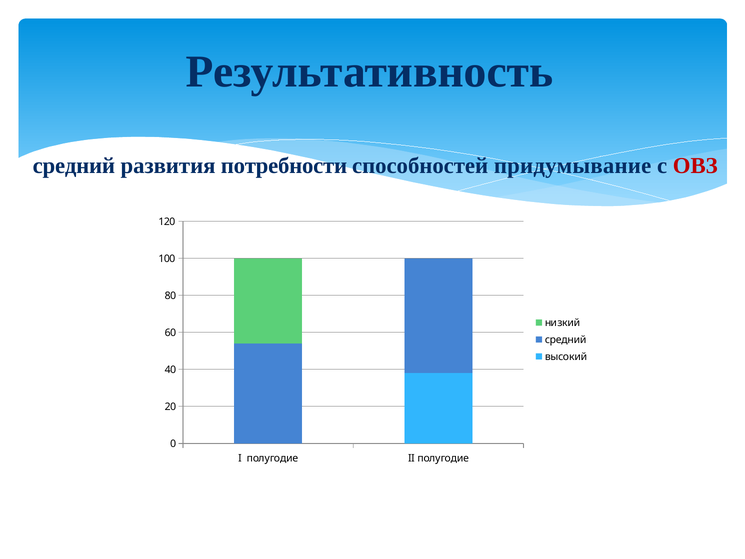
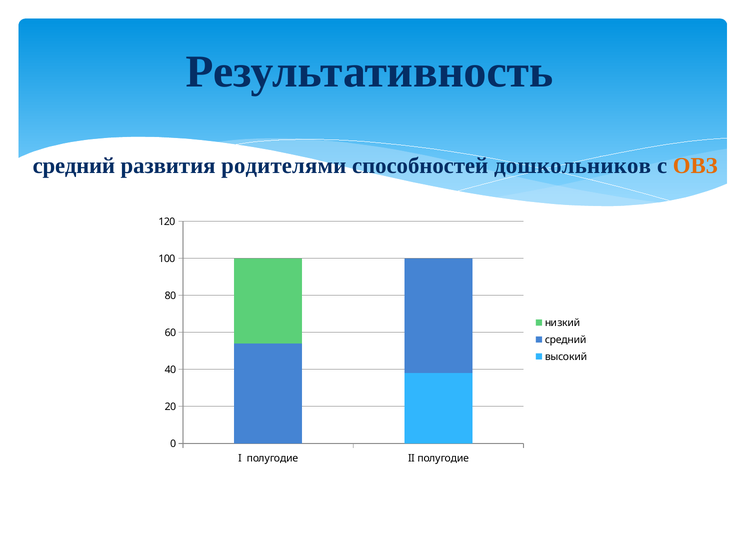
потребности: потребности -> родителями
придумывание: придумывание -> дошкольников
ОВЗ colour: red -> orange
